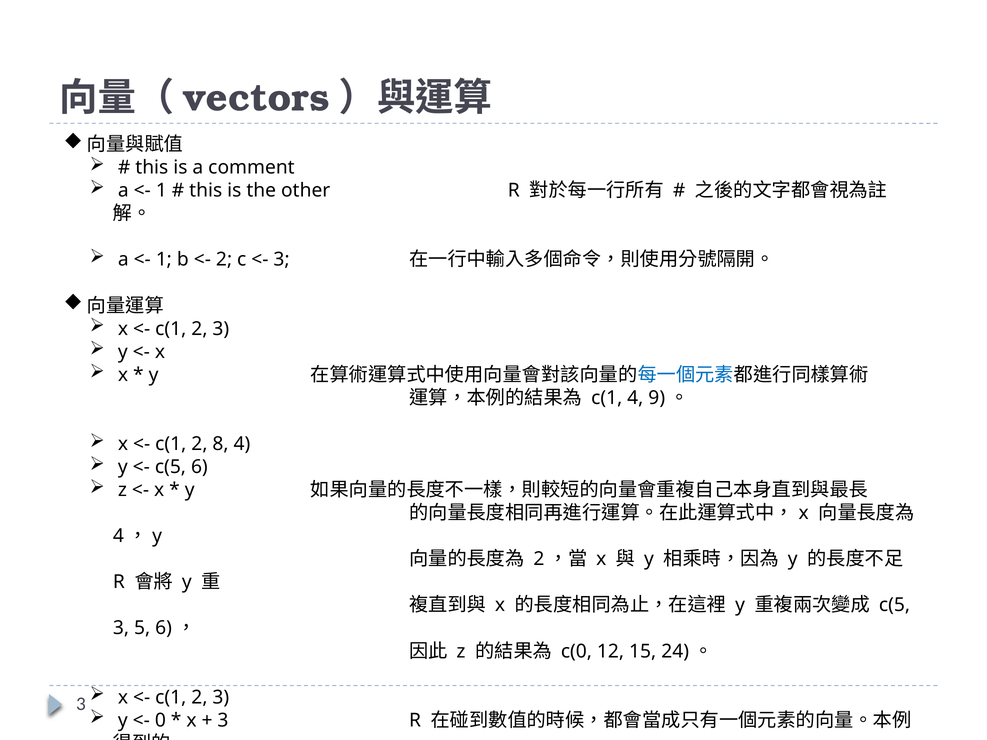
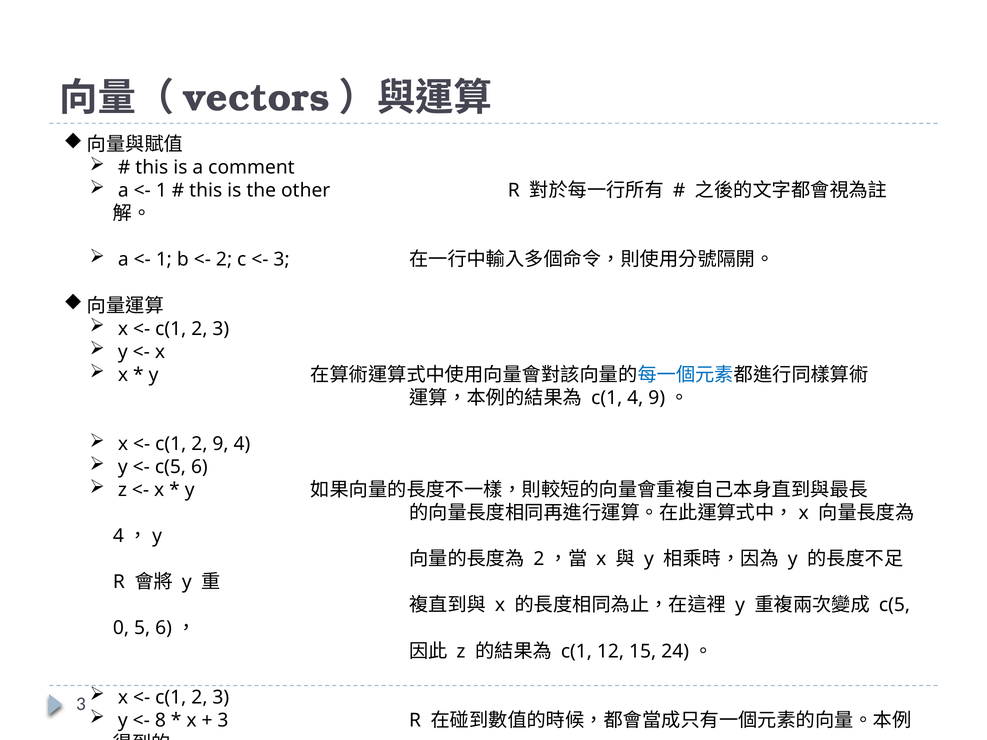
8: 8 -> 9
3 at (121, 628): 3 -> 0
c(0 at (576, 651): c(0 -> c(1
0: 0 -> 8
